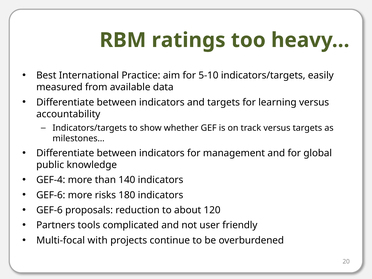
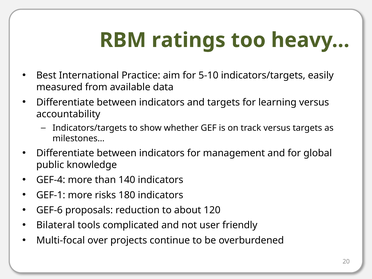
GEF-6 at (51, 195): GEF-6 -> GEF-1
Partners: Partners -> Bilateral
with: with -> over
